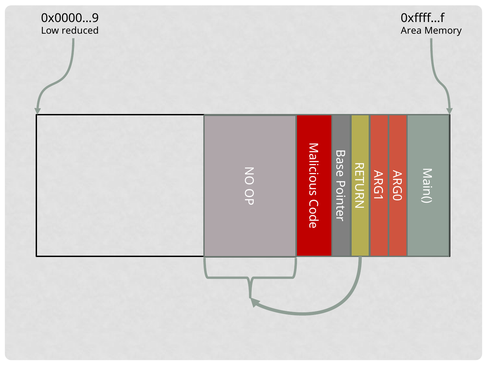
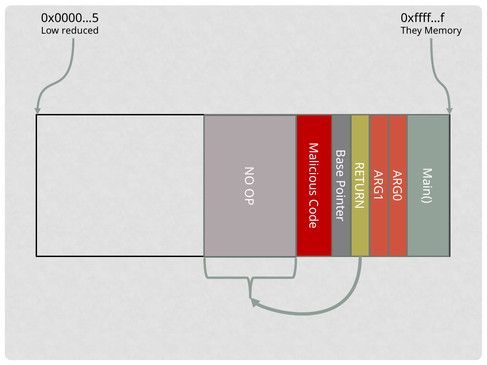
0x0000…9: 0x0000…9 -> 0x0000…5
Area: Area -> They
